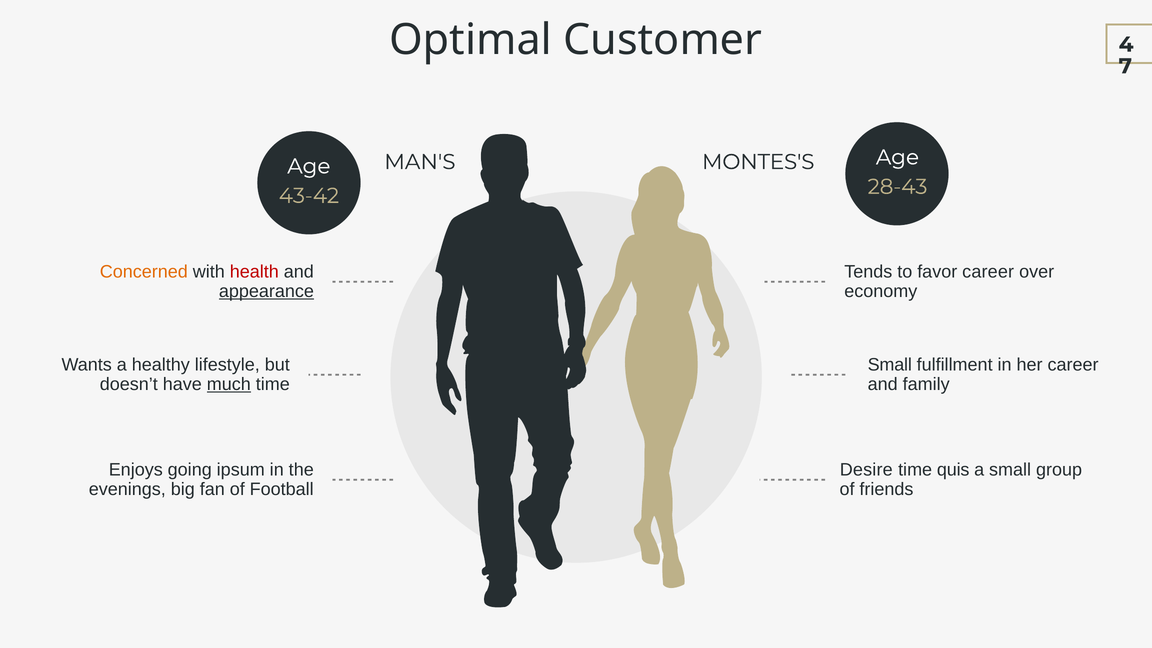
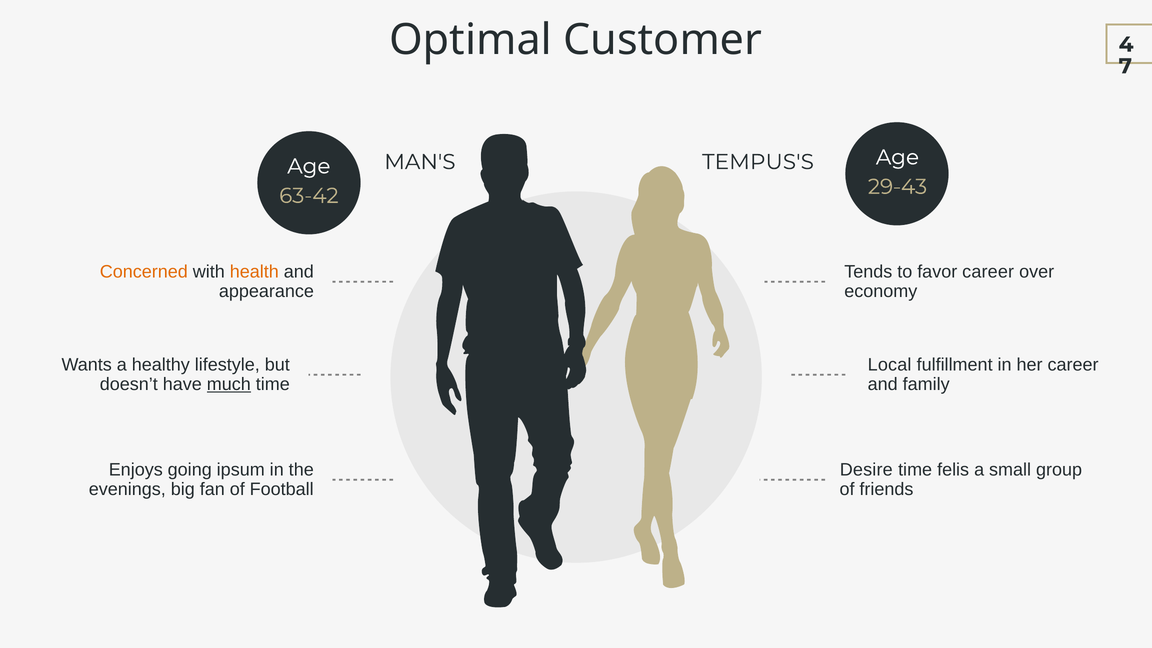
MONTES'S: MONTES'S -> TEMPUS'S
28-43: 28-43 -> 29-43
43-42: 43-42 -> 63-42
health colour: red -> orange
appearance underline: present -> none
Small at (890, 365): Small -> Local
quis: quis -> felis
